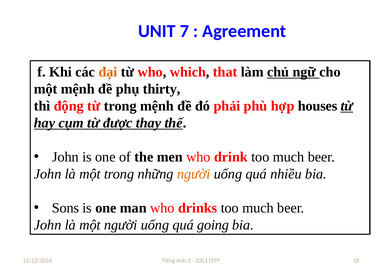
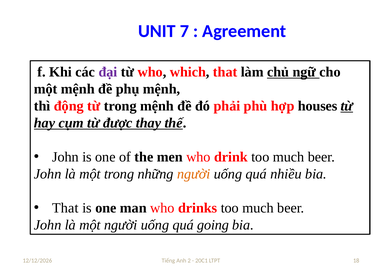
đại colour: orange -> purple
phụ thirty: thirty -> mệnh
Sons at (65, 208): Sons -> That
